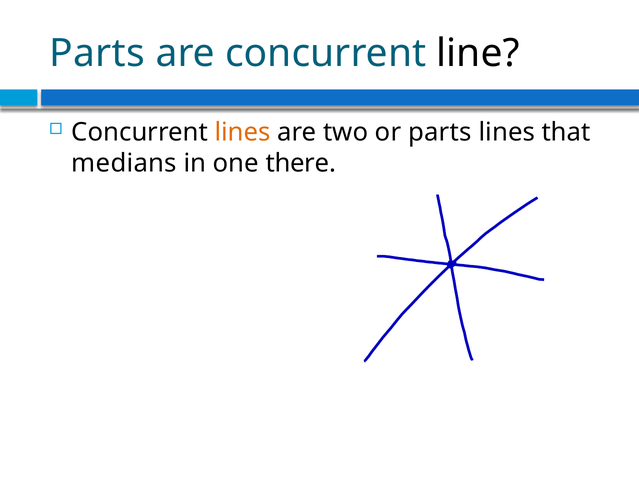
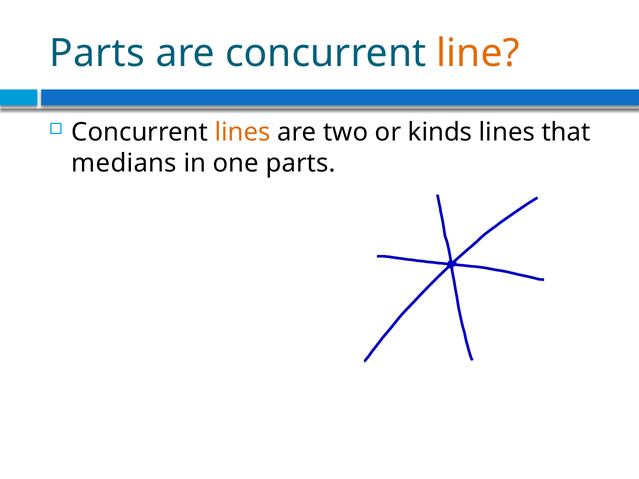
line colour: black -> orange
or parts: parts -> kinds
one there: there -> parts
